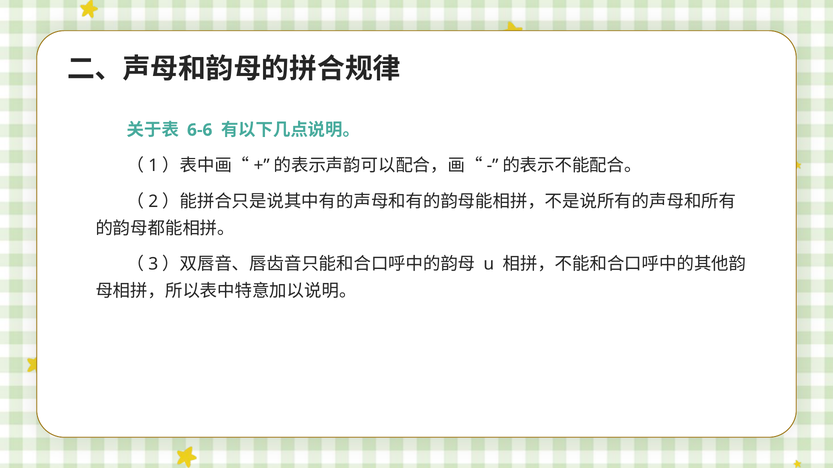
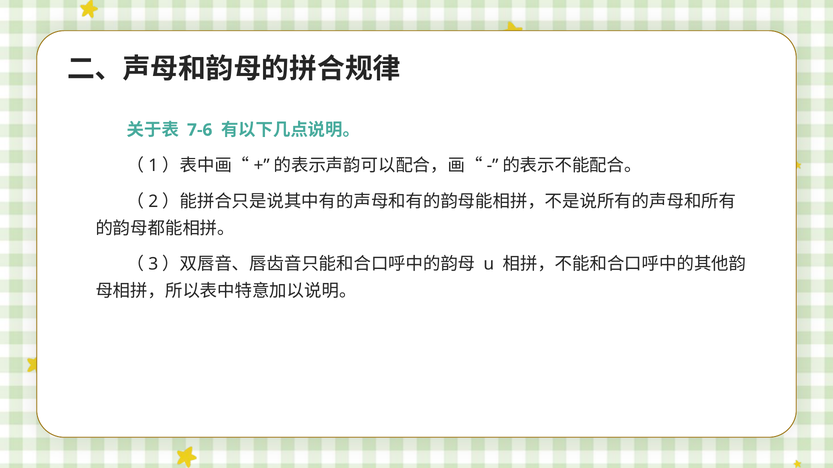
6-6: 6-6 -> 7-6
